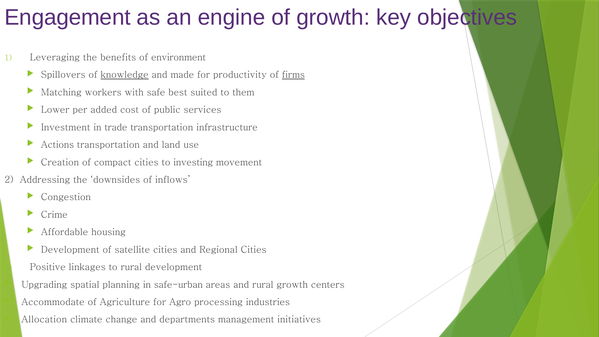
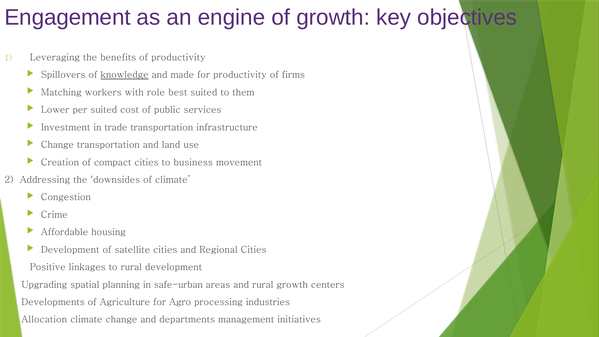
of environment: environment -> productivity
firms underline: present -> none
safe: safe -> role
per added: added -> suited
Actions at (57, 145): Actions -> Change
investing: investing -> business
of inflows: inflows -> climate
Accommodate: Accommodate -> Developments
